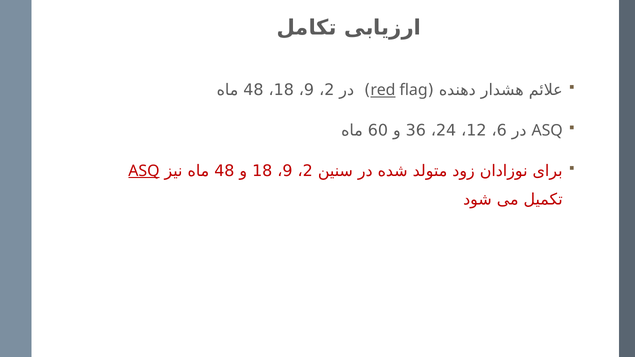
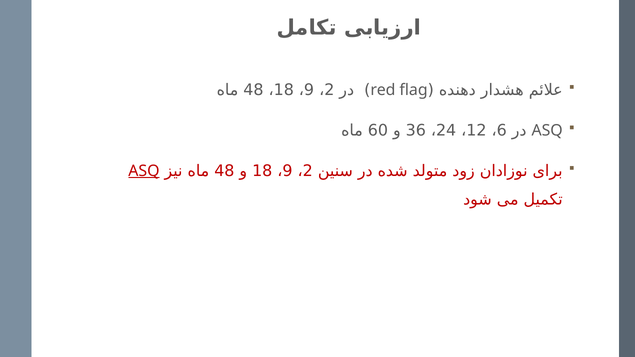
red underline: present -> none
